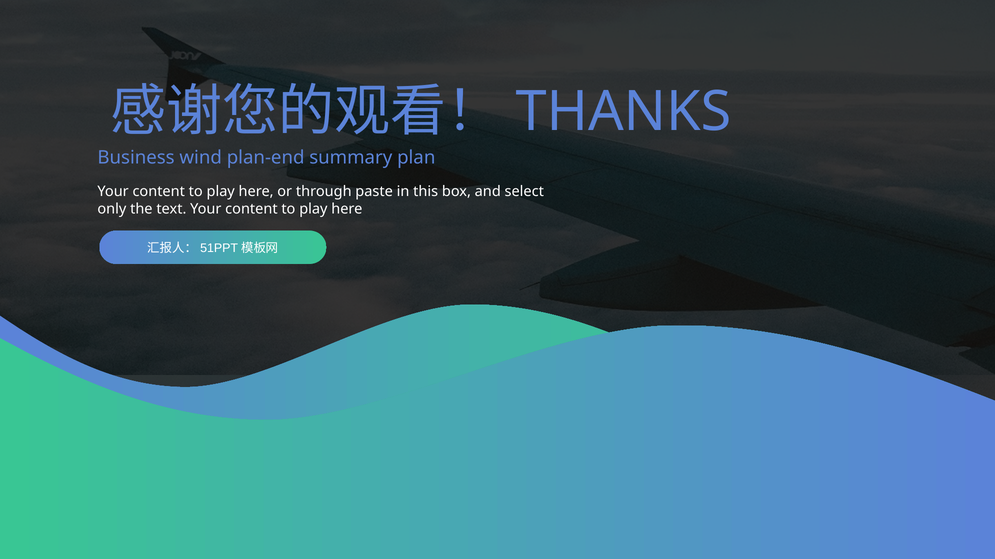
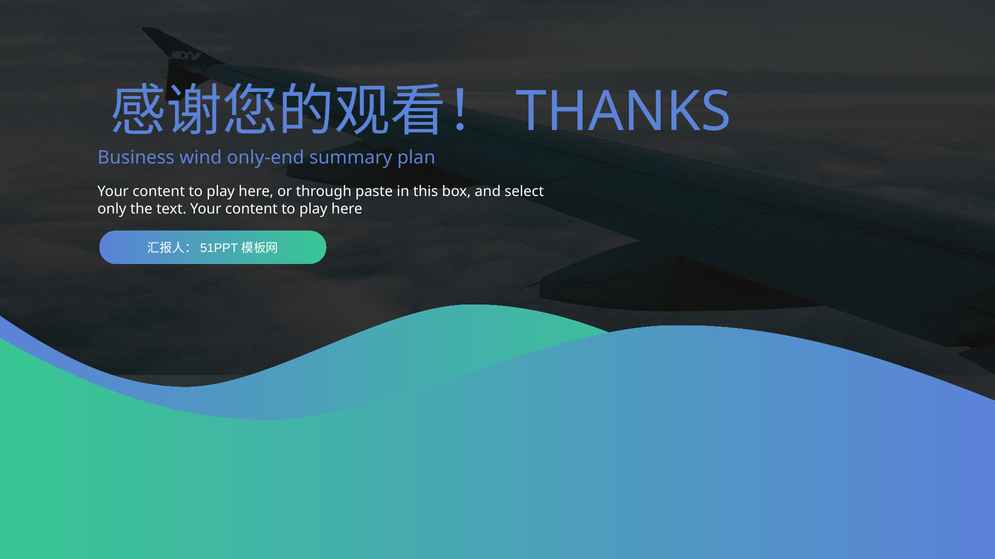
plan-end: plan-end -> only-end
